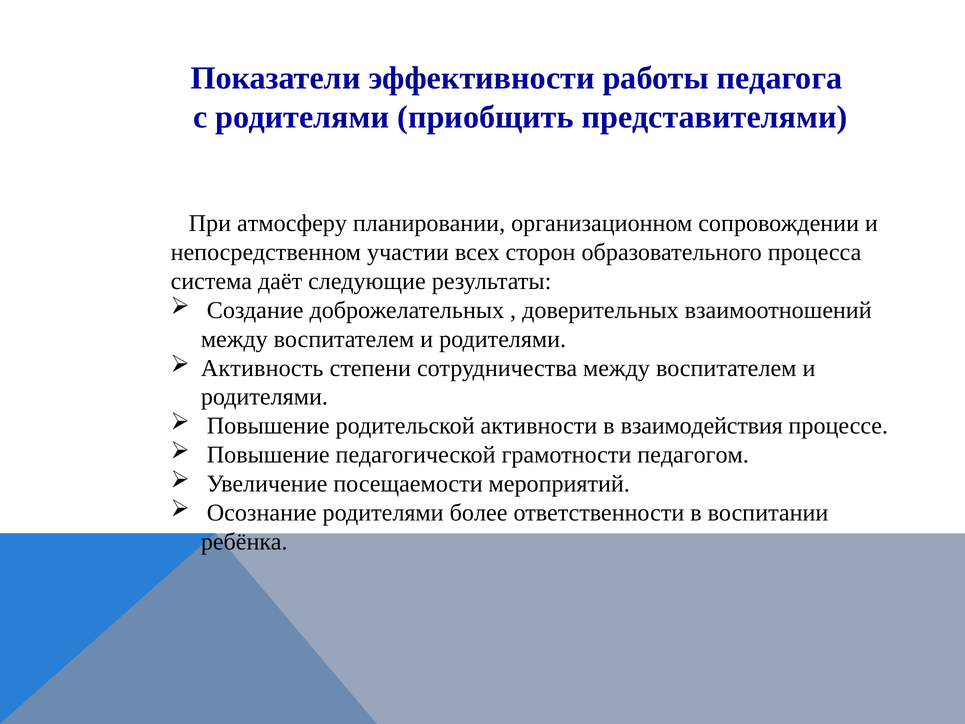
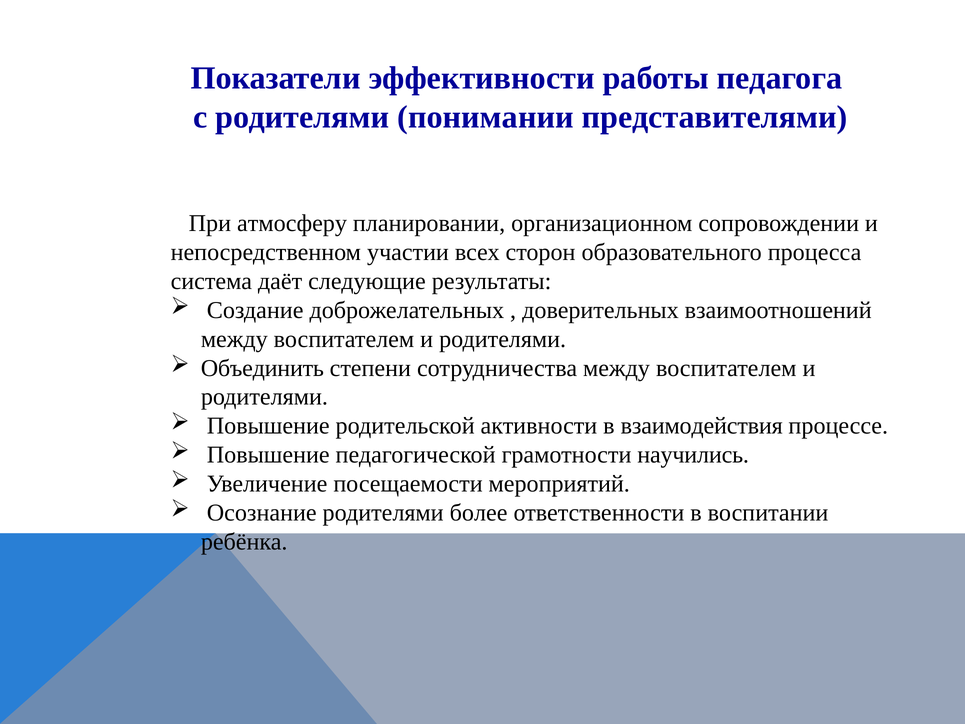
приобщить: приобщить -> понимании
Активность: Активность -> Объединить
педагогом: педагогом -> научились
